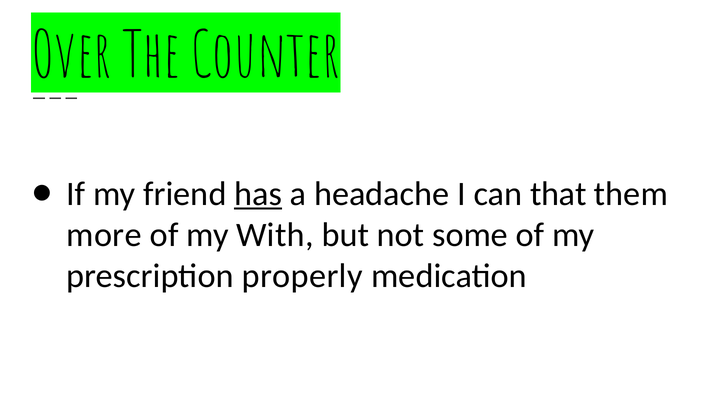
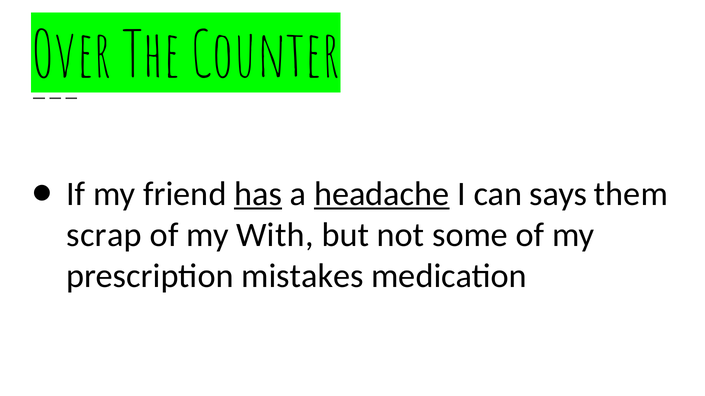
headache underline: none -> present
that: that -> says
more: more -> scrap
properly: properly -> mistakes
